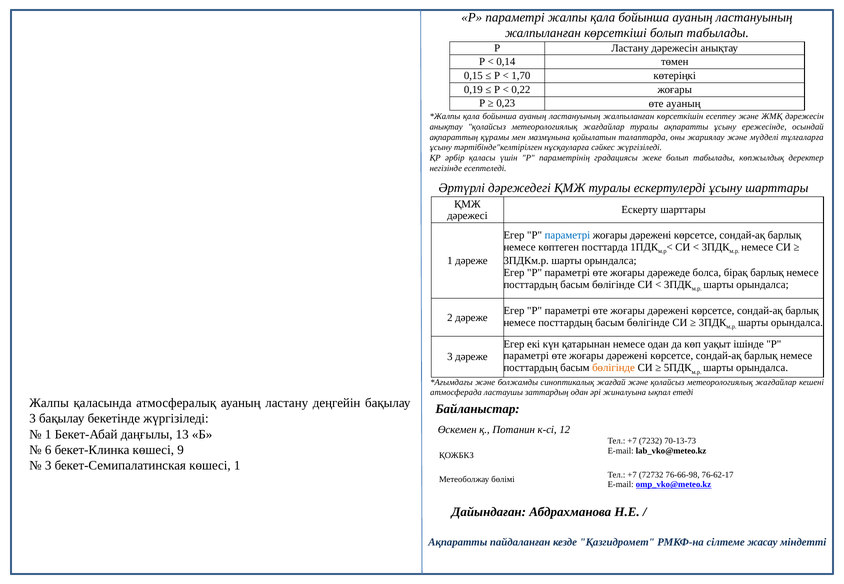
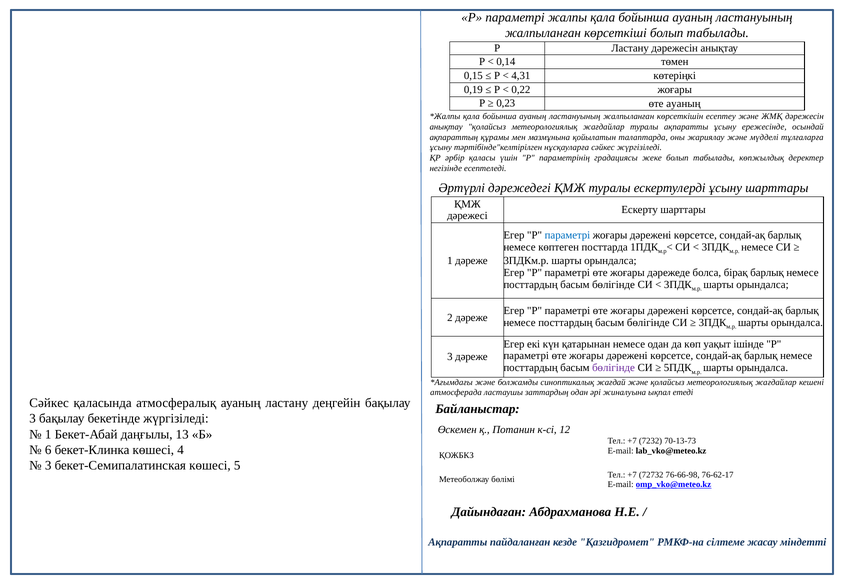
1,70: 1,70 -> 4,31
бөлігінде at (614, 368) colour: orange -> purple
Жалпы at (49, 403): Жалпы -> Сәйкес
9: 9 -> 4
көшесі 1: 1 -> 5
